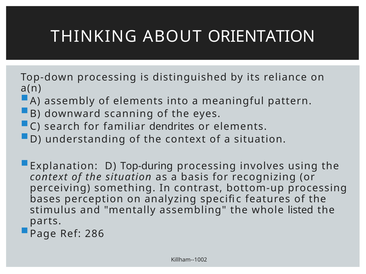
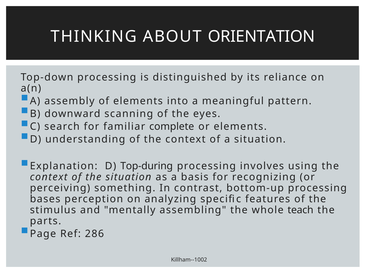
dendrites: dendrites -> complete
listed: listed -> teach
